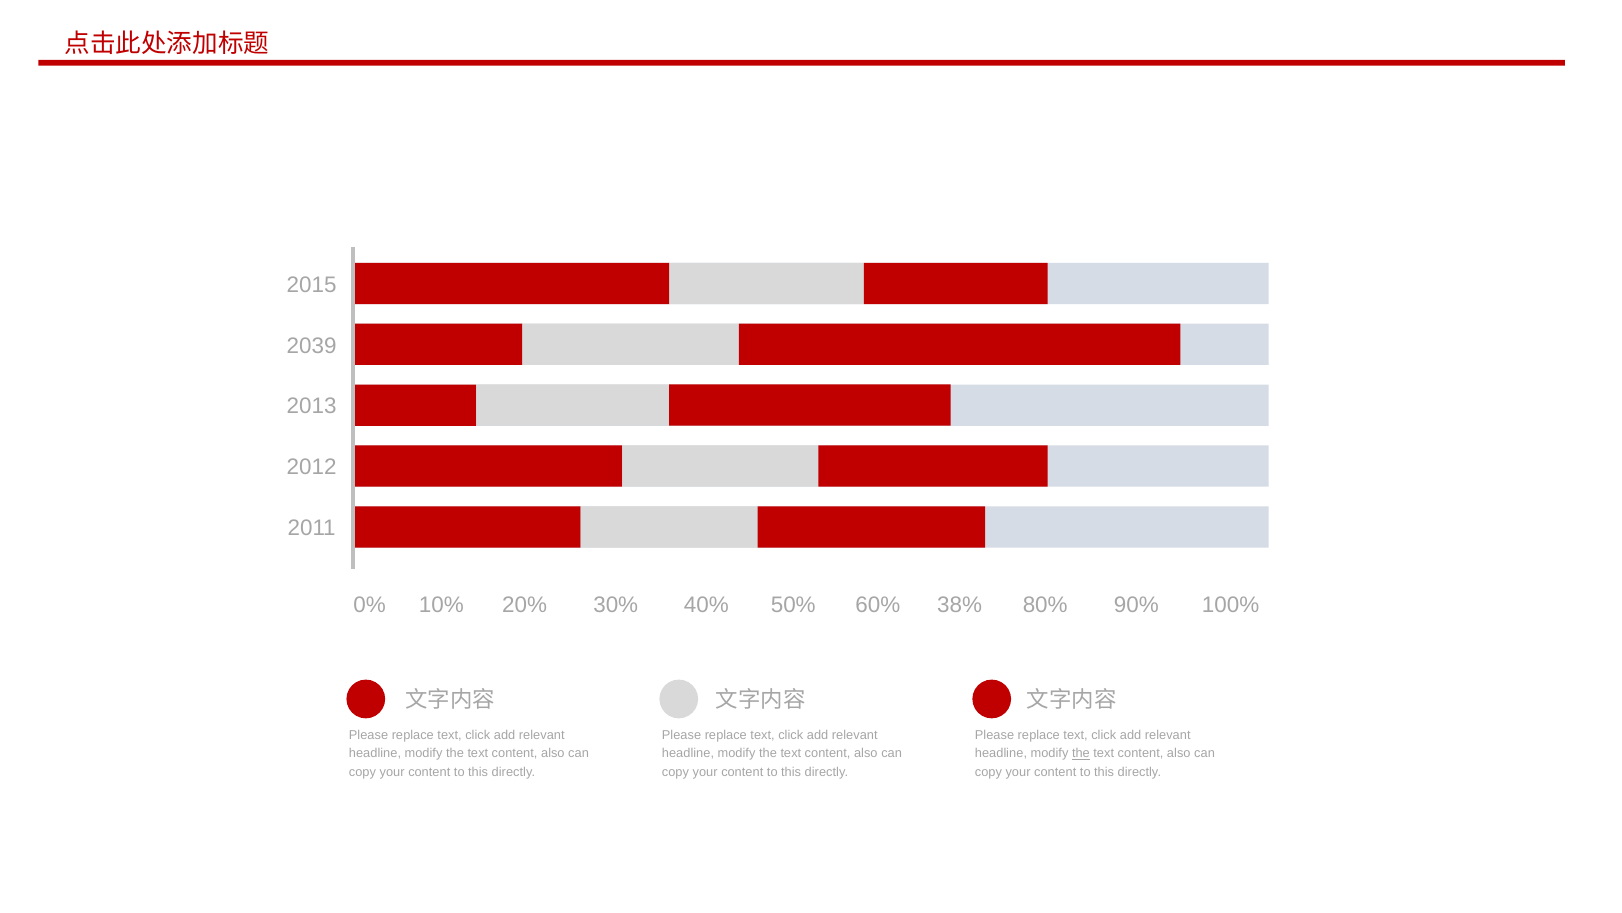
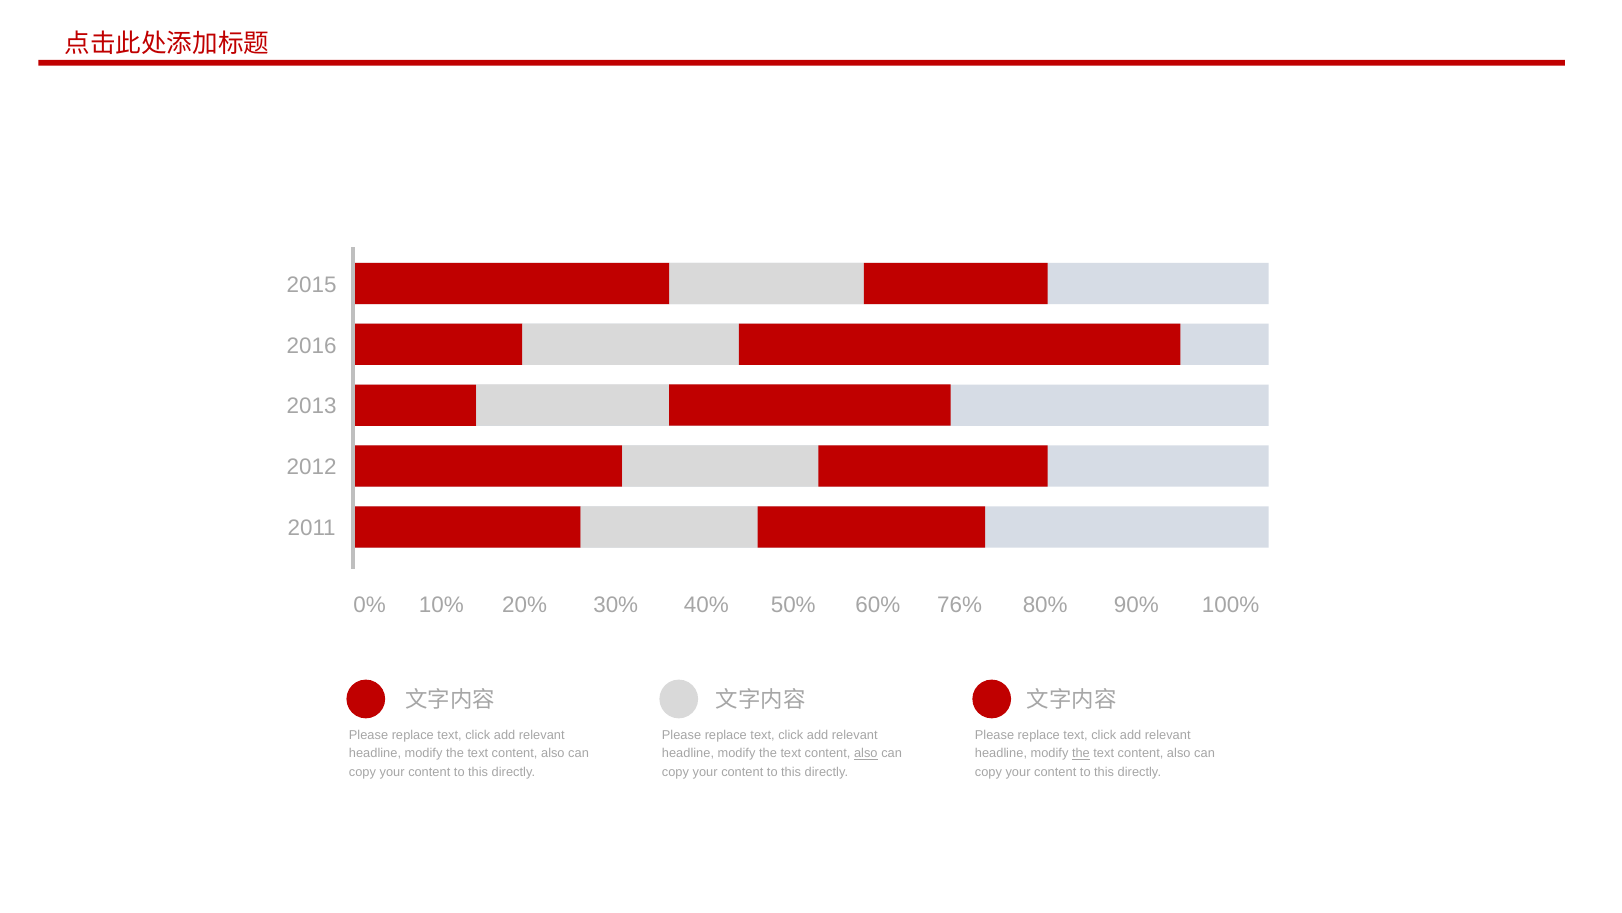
2039: 2039 -> 2016
38%: 38% -> 76%
also at (866, 753) underline: none -> present
